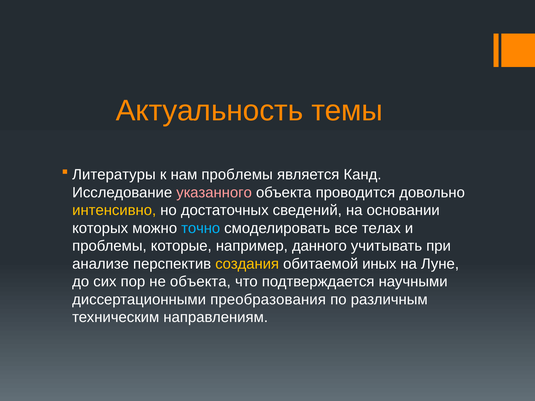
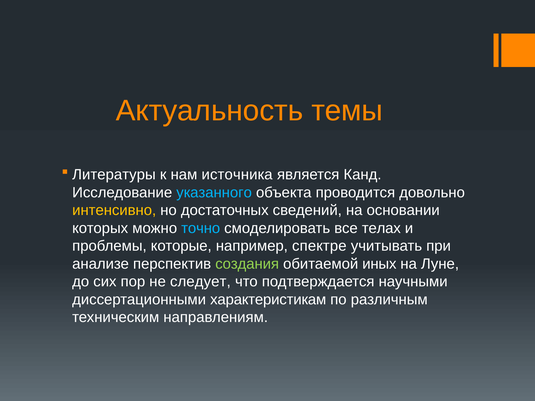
нам проблемы: проблемы -> источника
указанного colour: pink -> light blue
данного: данного -> спектре
создания colour: yellow -> light green
не объекта: объекта -> следует
преобразования: преобразования -> характеристикам
